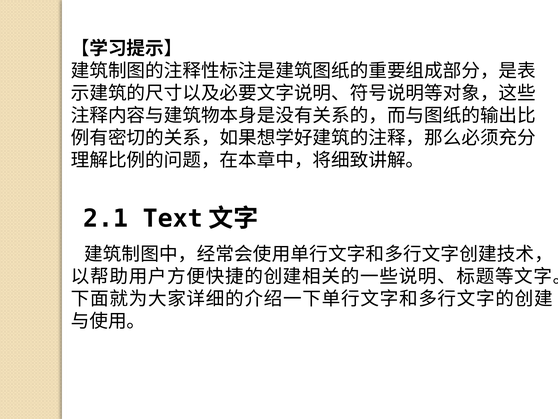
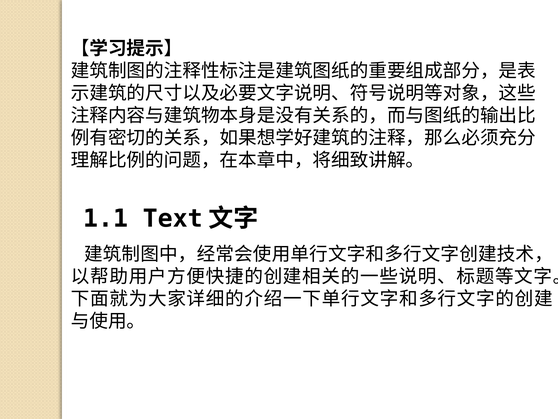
2.1: 2.1 -> 1.1
